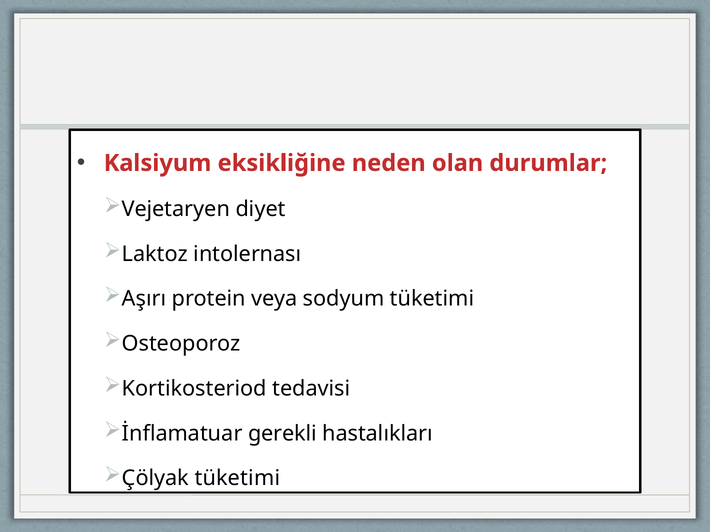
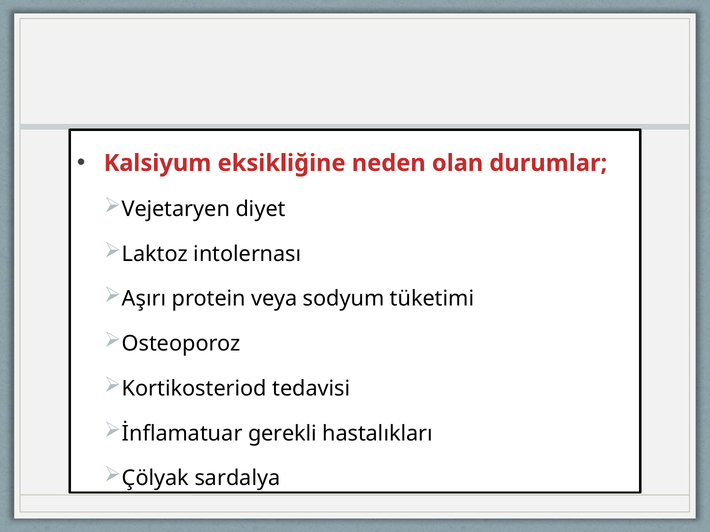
Çölyak tüketimi: tüketimi -> sardalya
